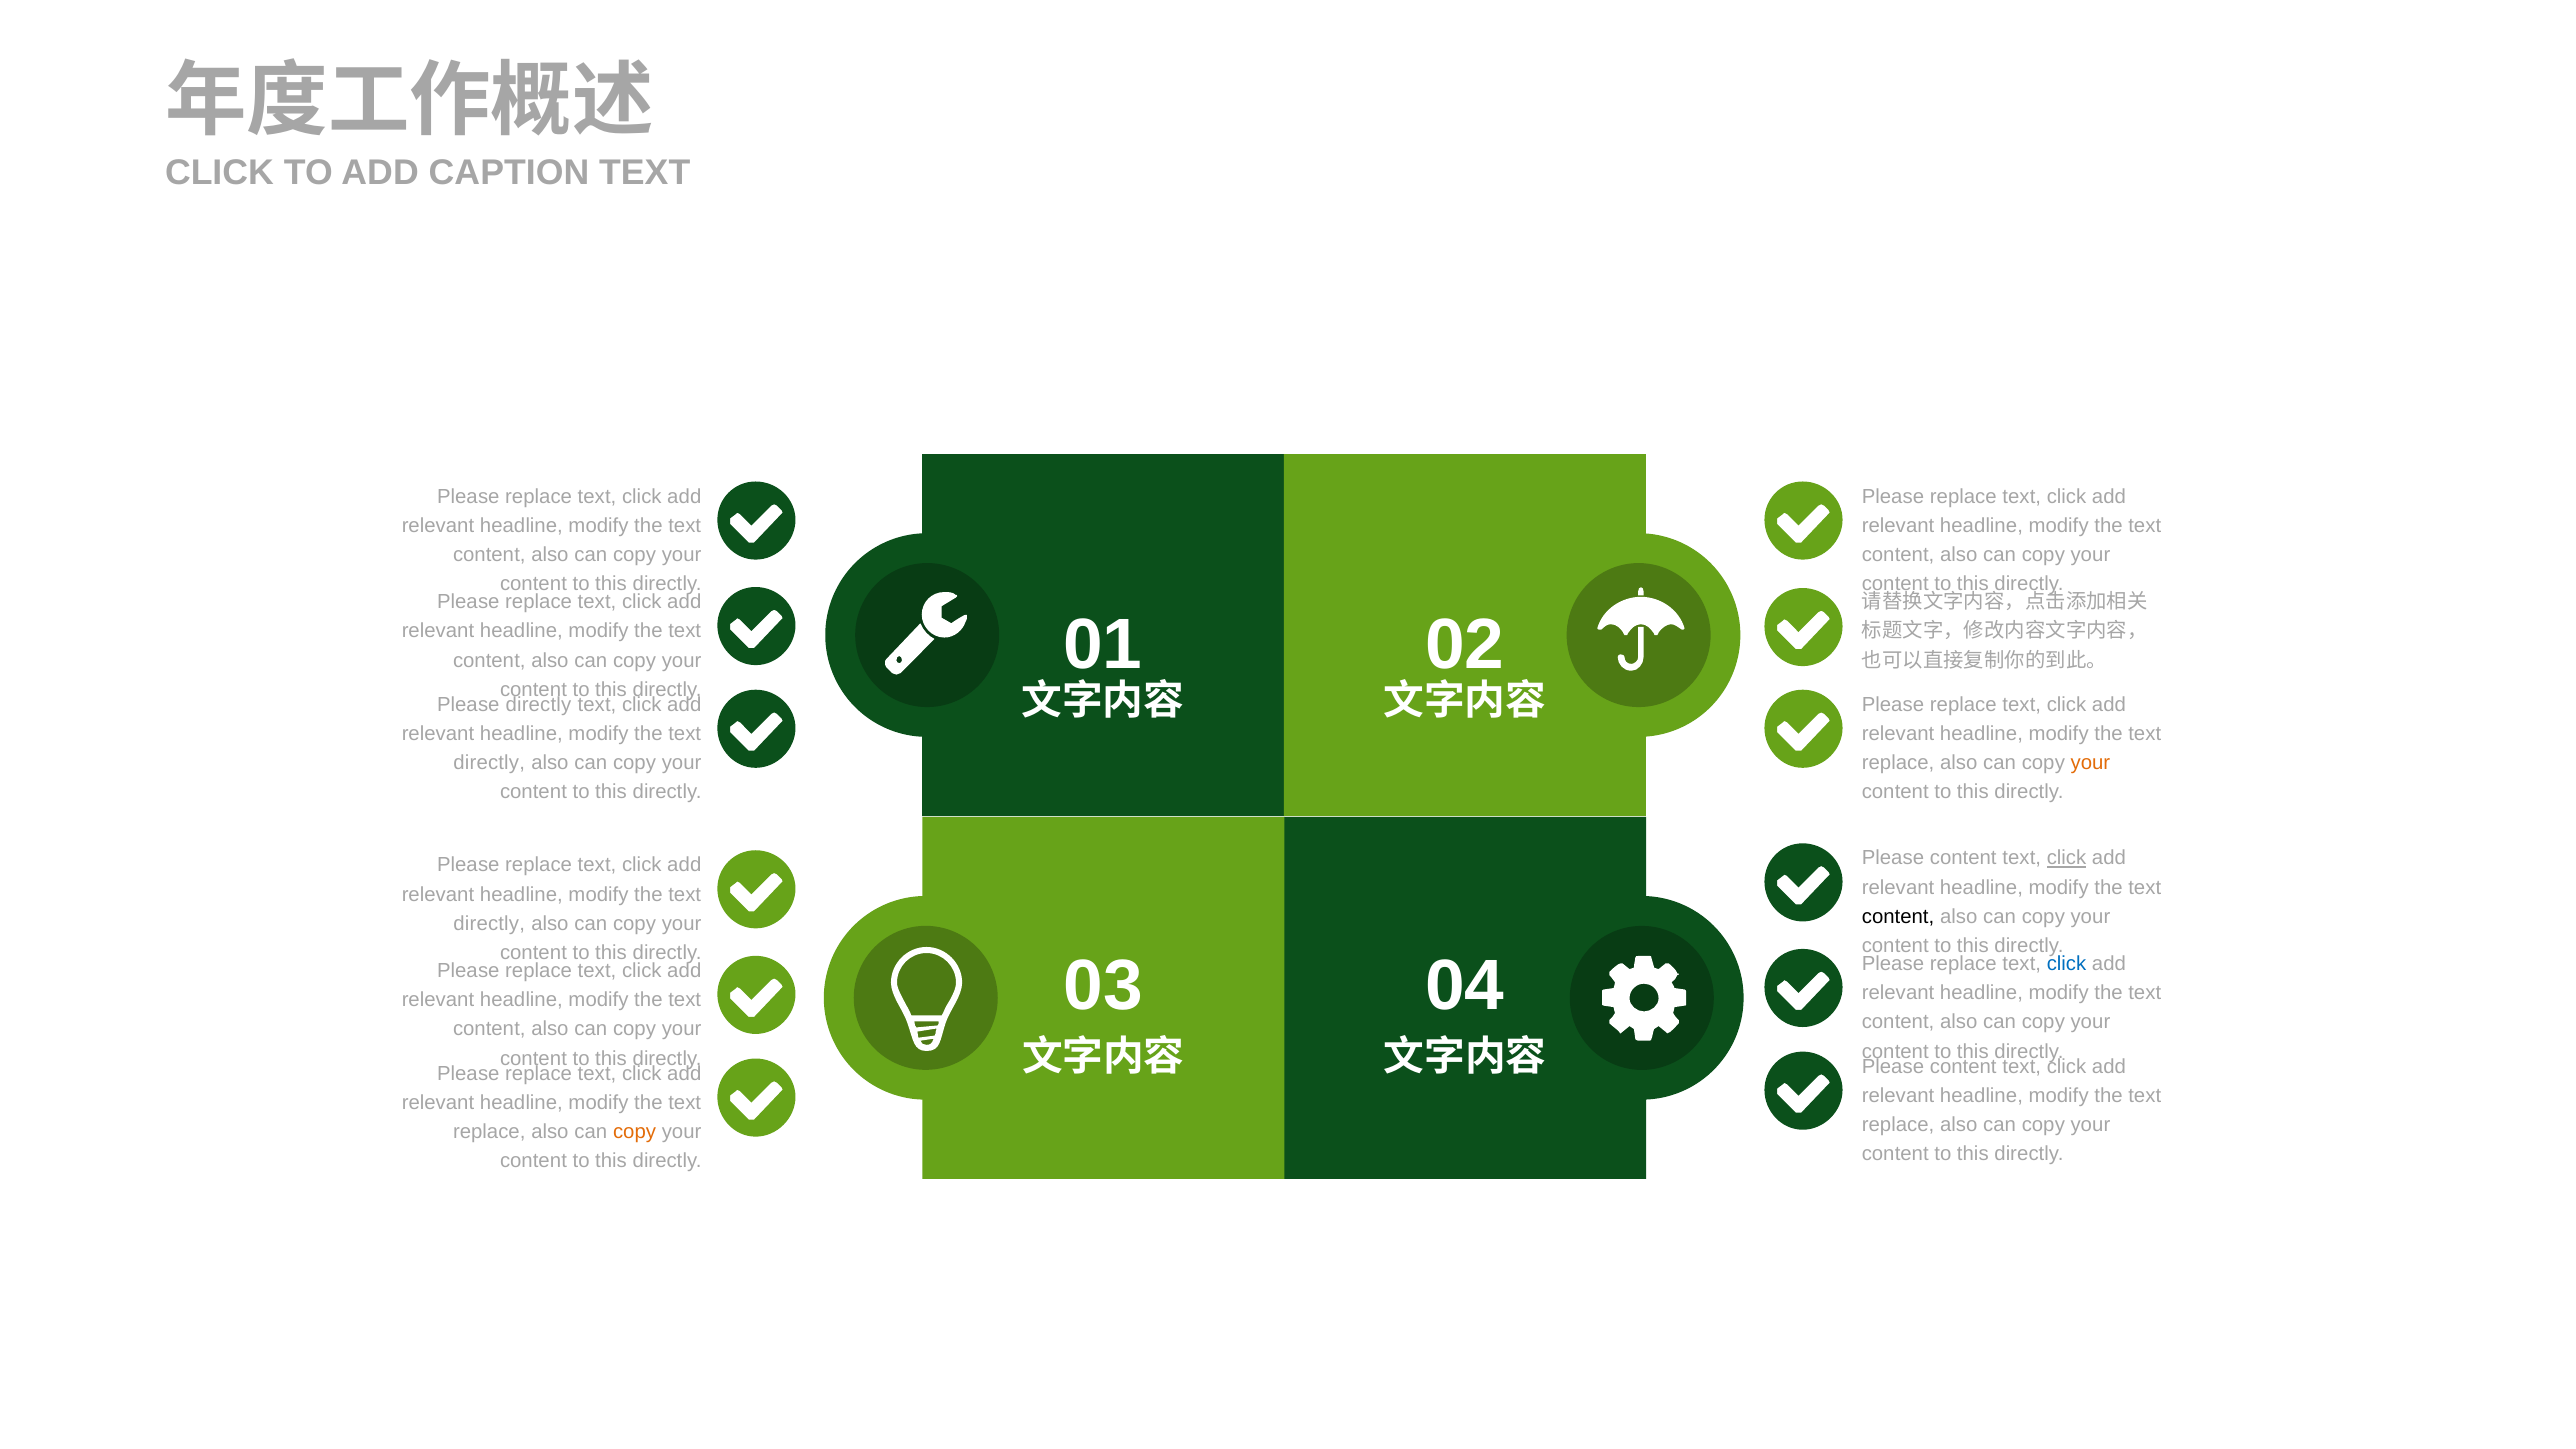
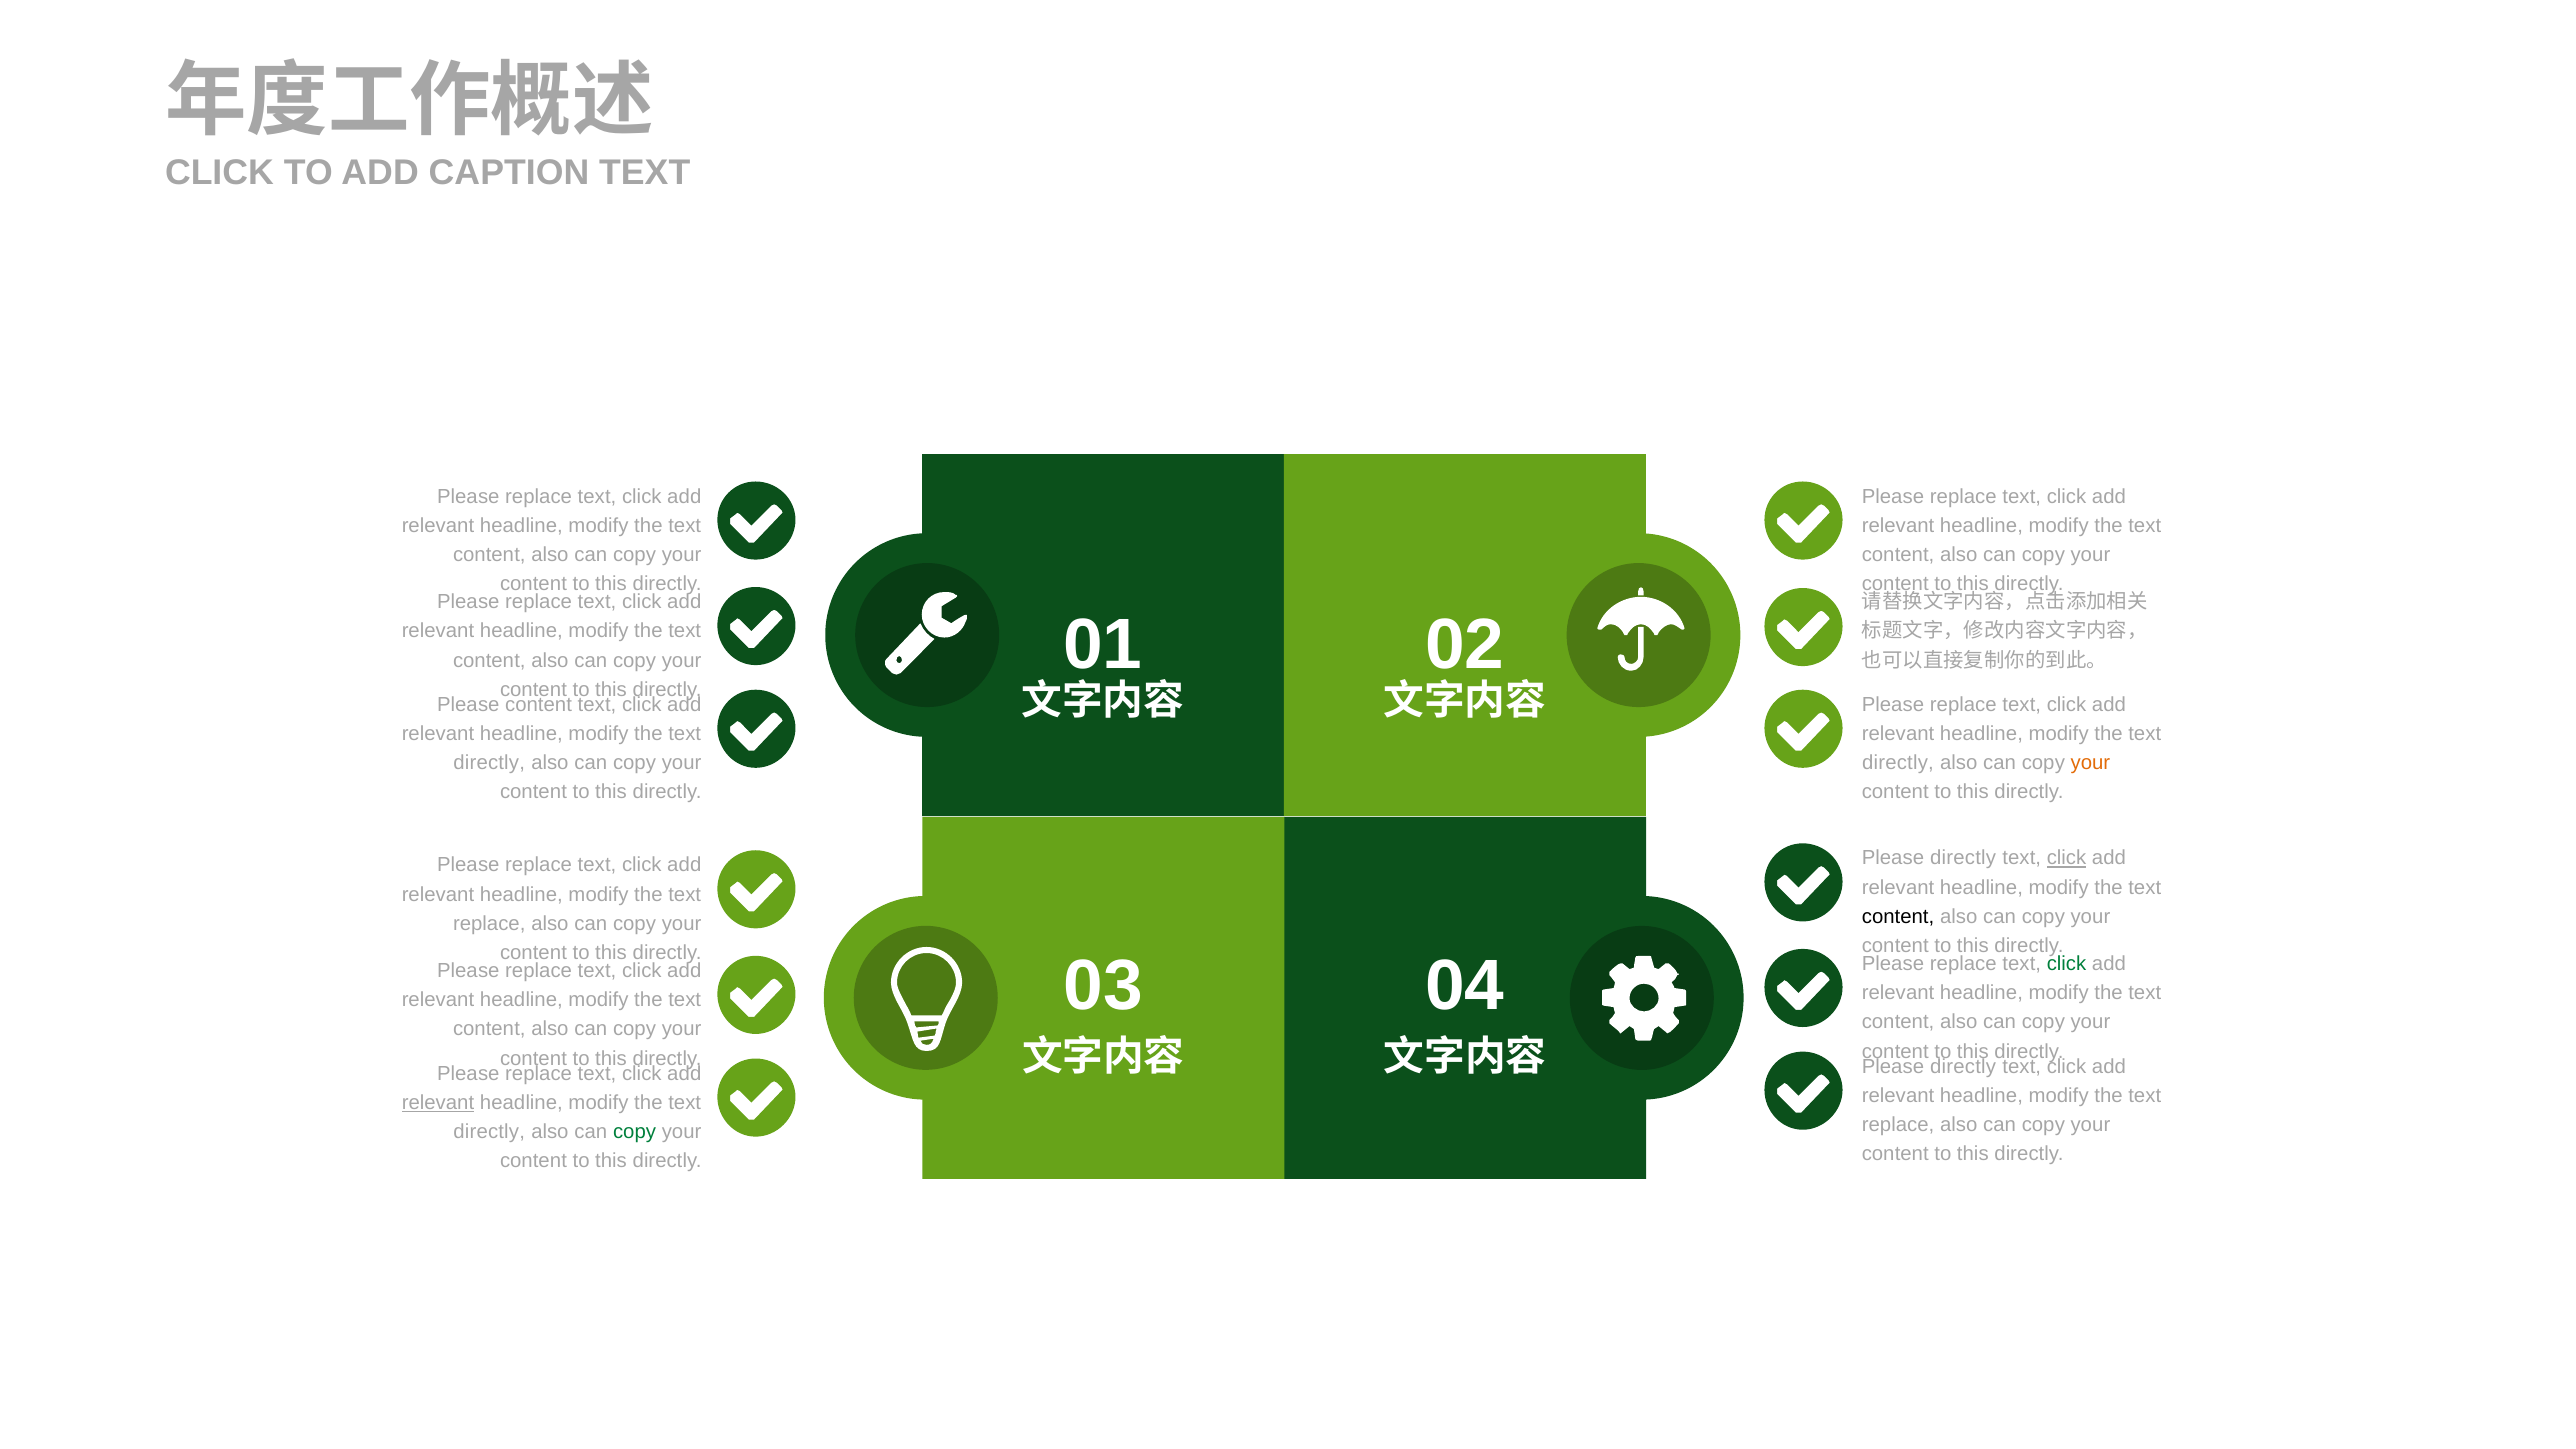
Please directly: directly -> content
replace at (1898, 763): replace -> directly
content at (1963, 858): content -> directly
directly at (489, 924): directly -> replace
click at (2067, 964) colour: blue -> green
content at (1963, 1066): content -> directly
relevant at (438, 1103) underline: none -> present
replace at (489, 1132): replace -> directly
copy at (635, 1132) colour: orange -> green
